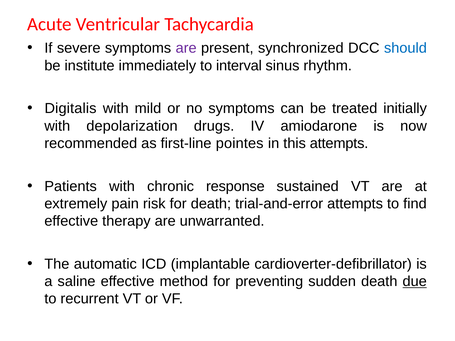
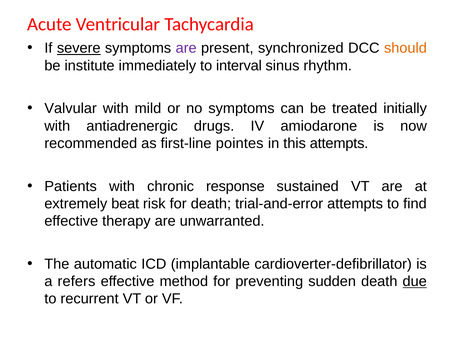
severe underline: none -> present
should colour: blue -> orange
Digitalis: Digitalis -> Valvular
depolarization: depolarization -> antiadrenergic
pain: pain -> beat
saline: saline -> refers
